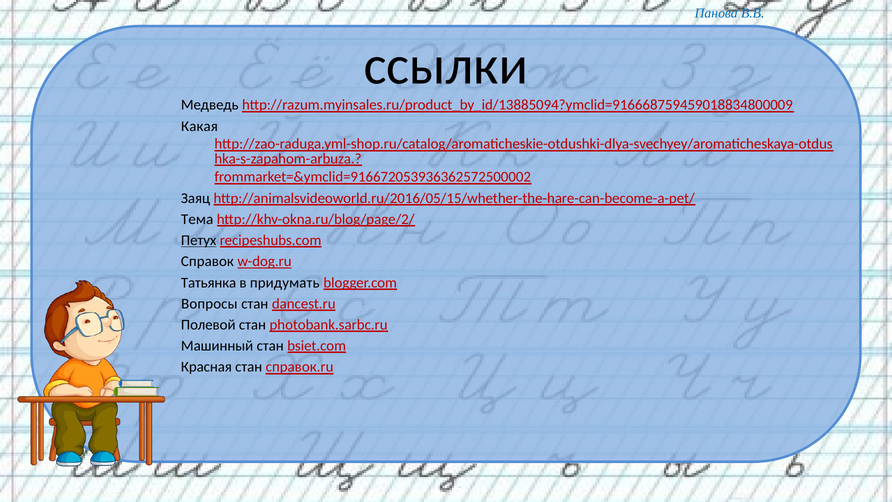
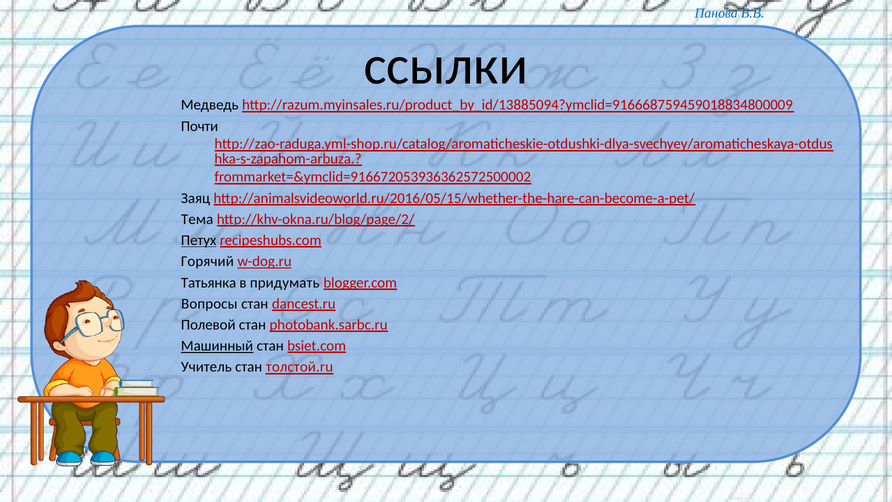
Какая: Какая -> Почти
Справок: Справок -> Горячий
Машинный underline: none -> present
Красная: Красная -> Учитель
справок.ru: справок.ru -> толстой.ru
